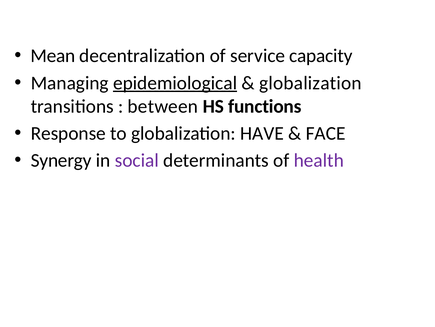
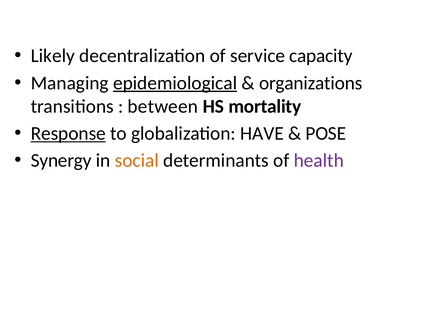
Mean: Mean -> Likely
globalization at (310, 83): globalization -> organizations
functions: functions -> mortality
Response underline: none -> present
FACE: FACE -> POSE
social colour: purple -> orange
